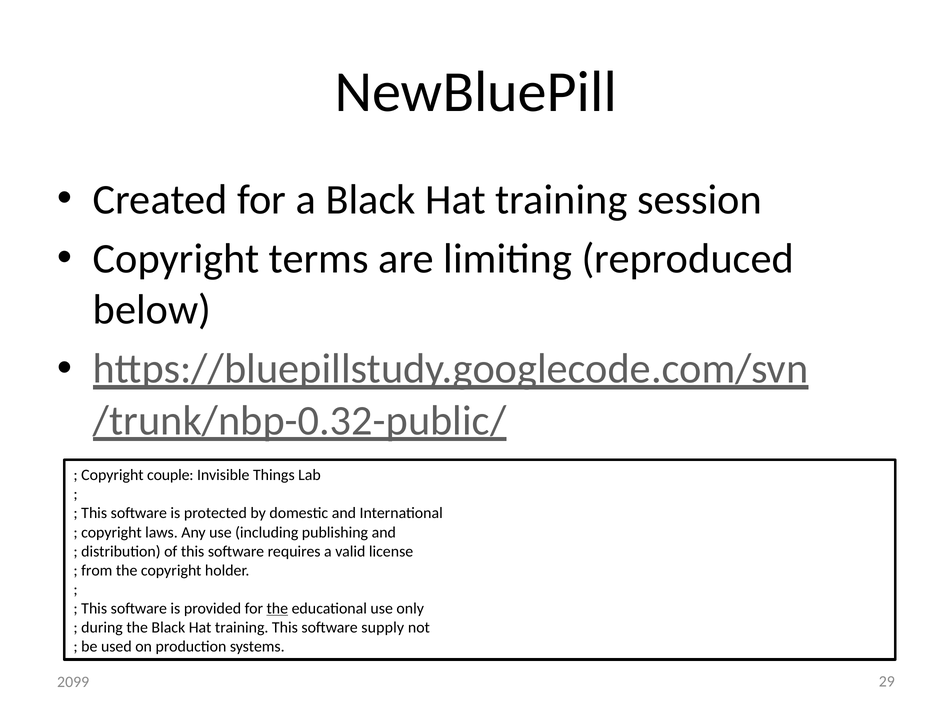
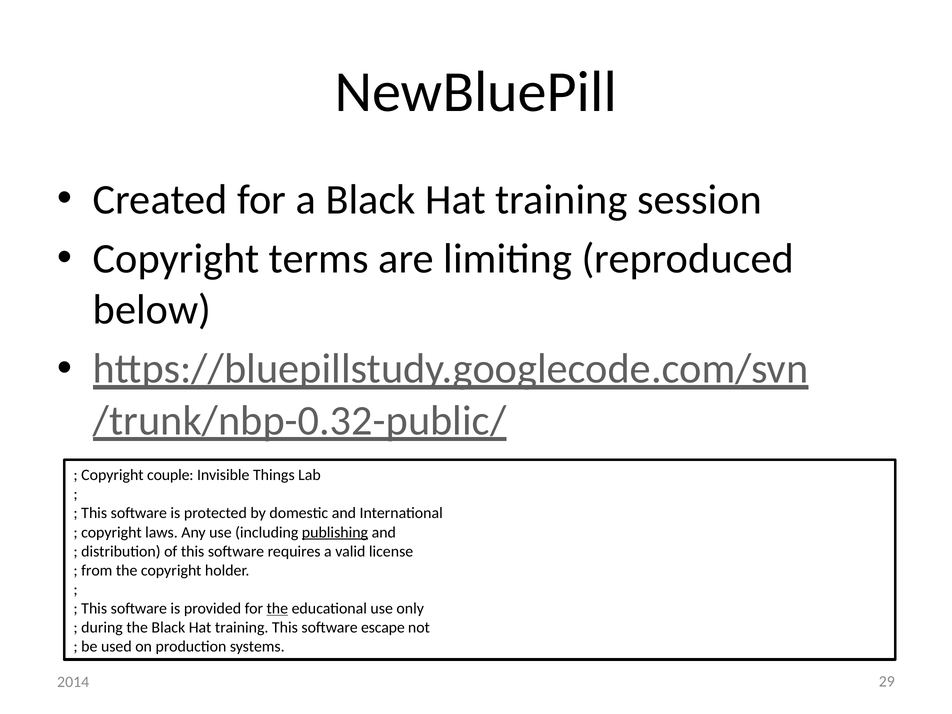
publishing underline: none -> present
supply: supply -> escape
2099: 2099 -> 2014
